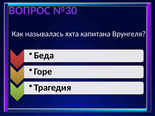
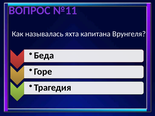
№30: №30 -> №11
